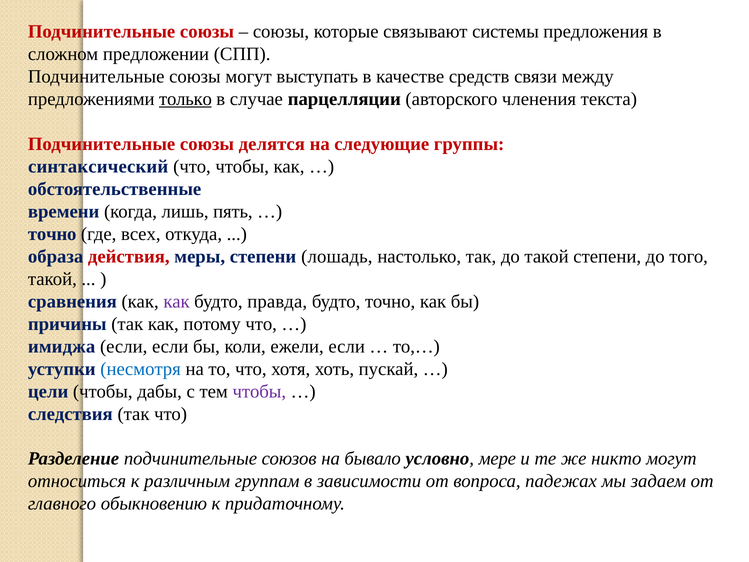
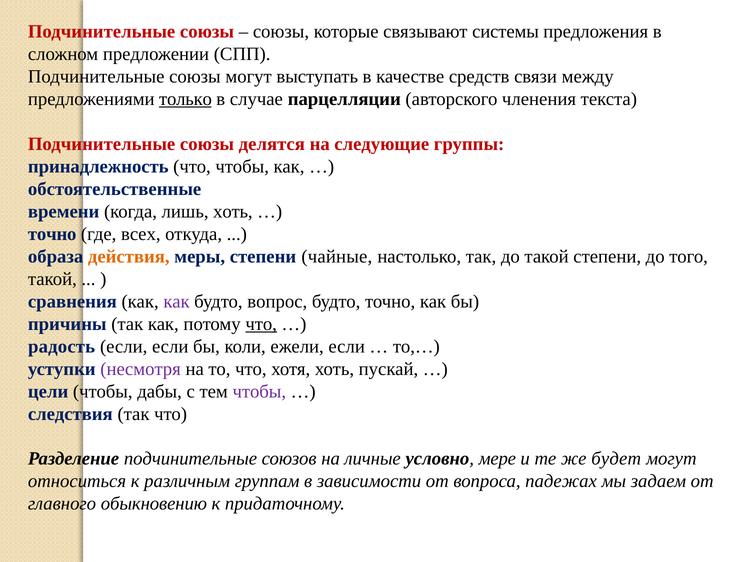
синтаксический: синтаксический -> принадлежность
лишь пять: пять -> хоть
действия colour: red -> orange
лошадь: лошадь -> чайные
правда: правда -> вопрос
что at (261, 324) underline: none -> present
имиджа: имиджа -> радость
несмотря colour: blue -> purple
бывало: бывало -> личные
никто: никто -> будет
